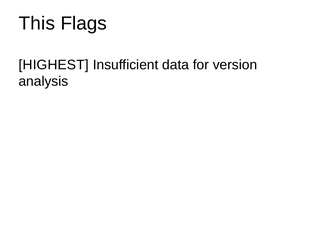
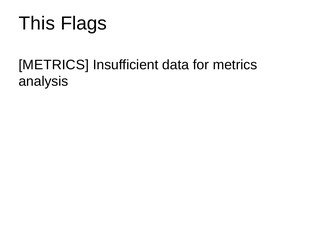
HIGHEST at (54, 65): HIGHEST -> METRICS
for version: version -> metrics
